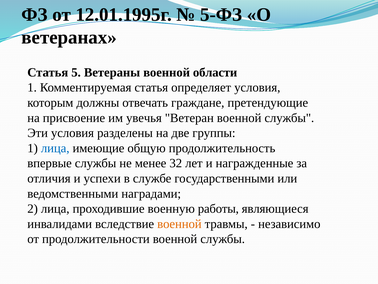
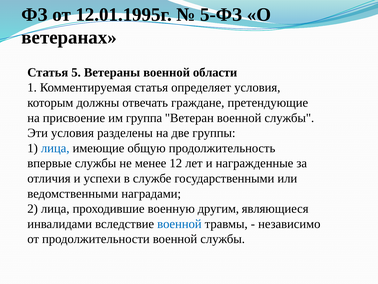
увечья: увечья -> группа
32: 32 -> 12
работы: работы -> другим
военной at (179, 224) colour: orange -> blue
